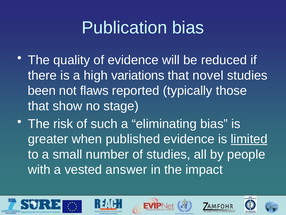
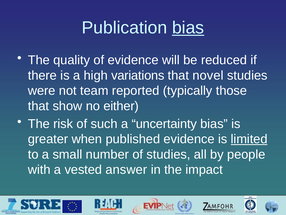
bias at (188, 28) underline: none -> present
been: been -> were
flaws: flaws -> team
stage: stage -> either
eliminating: eliminating -> uncertainty
